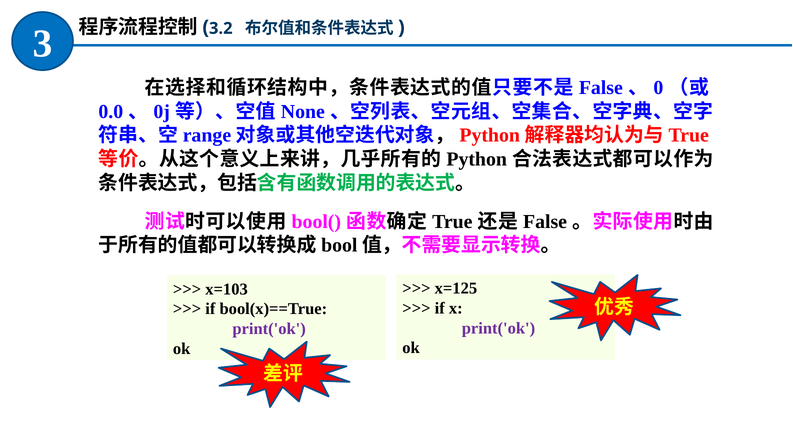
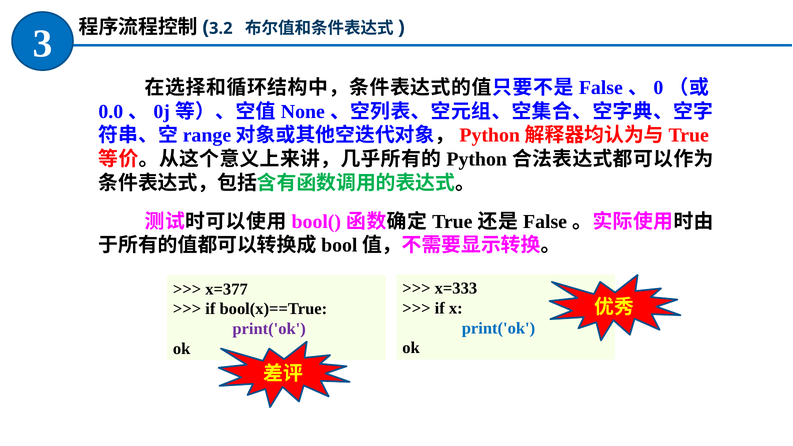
x=125: x=125 -> x=333
x=103: x=103 -> x=377
print('ok at (498, 328) colour: purple -> blue
